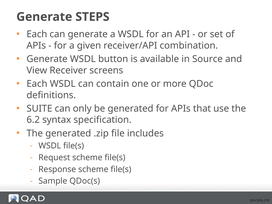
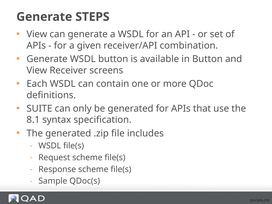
Each at (37, 34): Each -> View
in Source: Source -> Button
6.2: 6.2 -> 8.1
